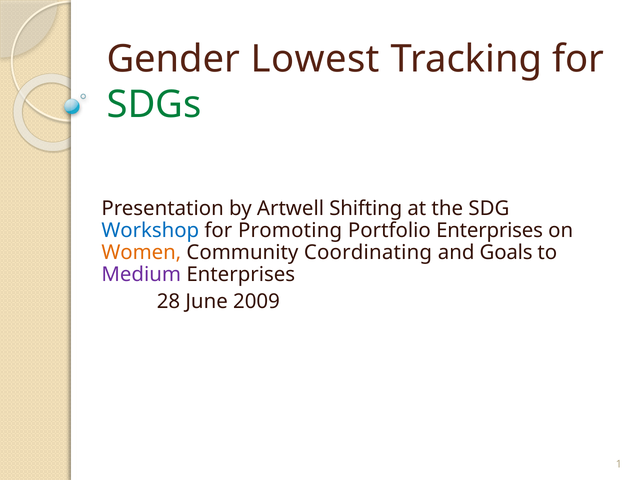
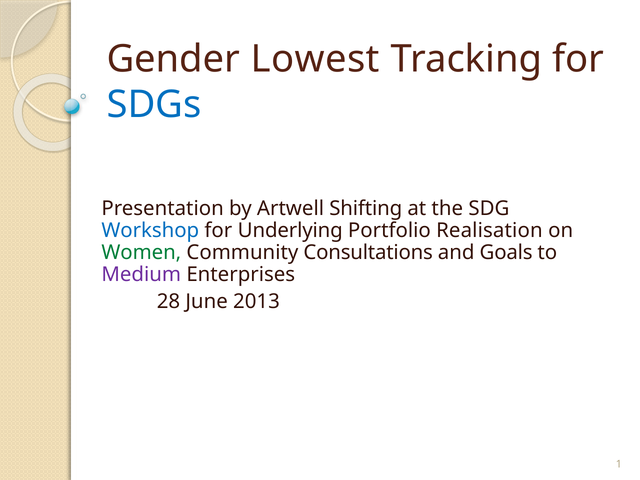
SDGs colour: green -> blue
Promoting: Promoting -> Underlying
Portfolio Enterprises: Enterprises -> Realisation
Women colour: orange -> green
Coordinating: Coordinating -> Consultations
2009: 2009 -> 2013
